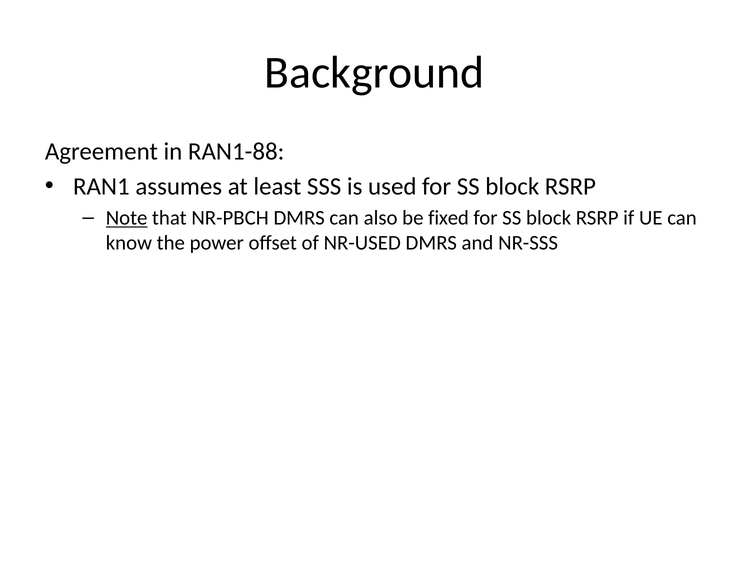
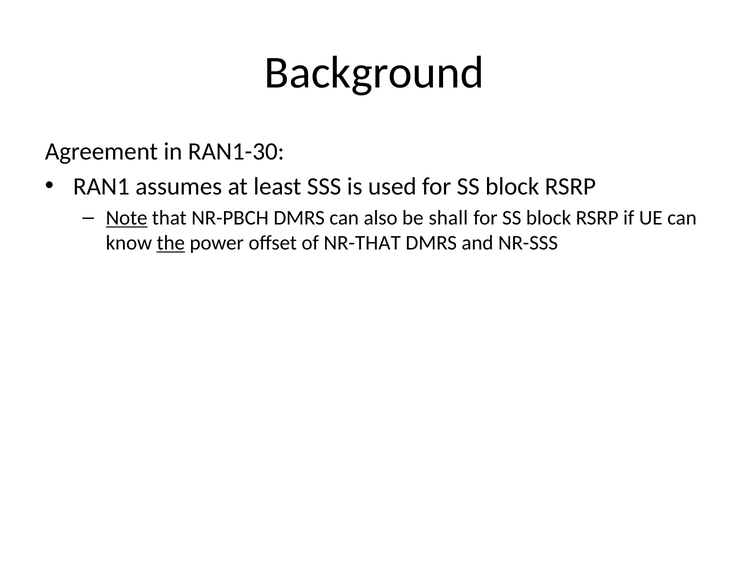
RAN1-88: RAN1-88 -> RAN1-30
fixed: fixed -> shall
the underline: none -> present
NR-USED: NR-USED -> NR-THAT
